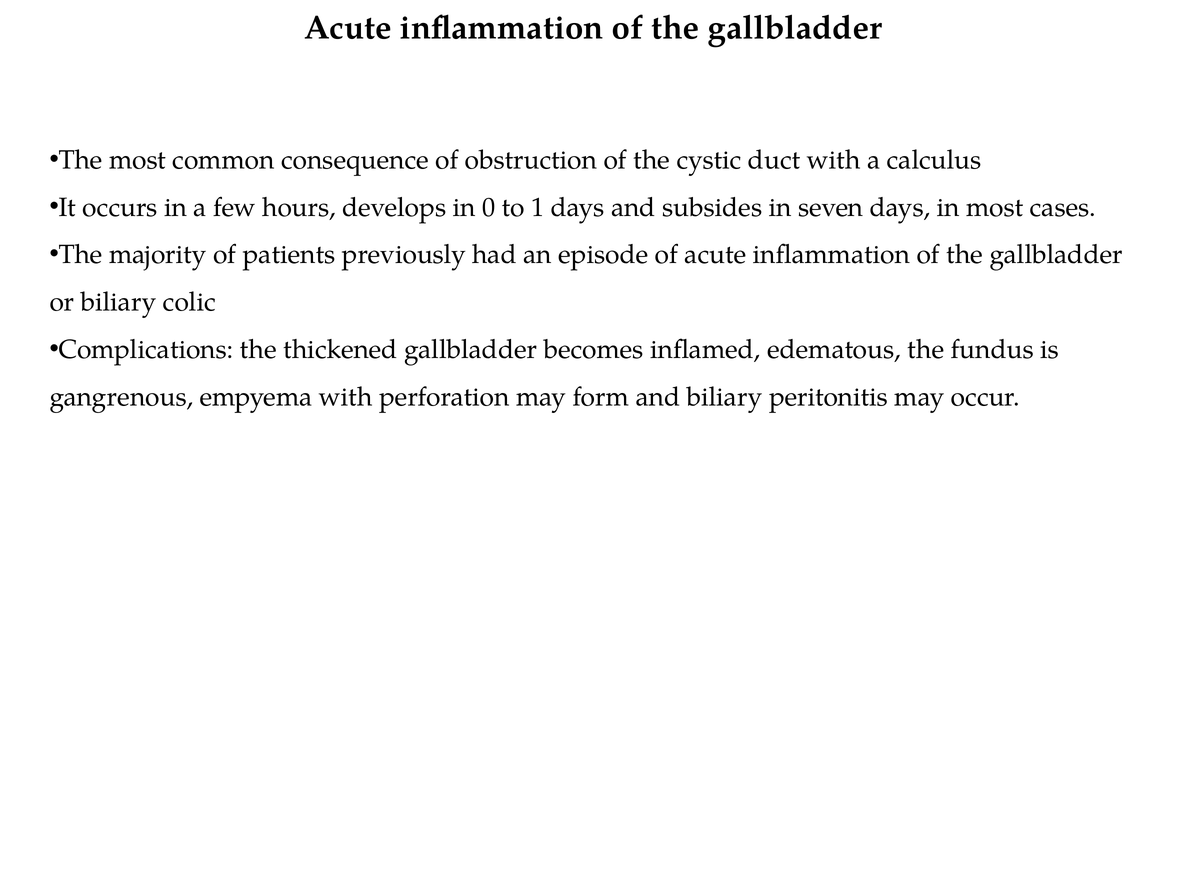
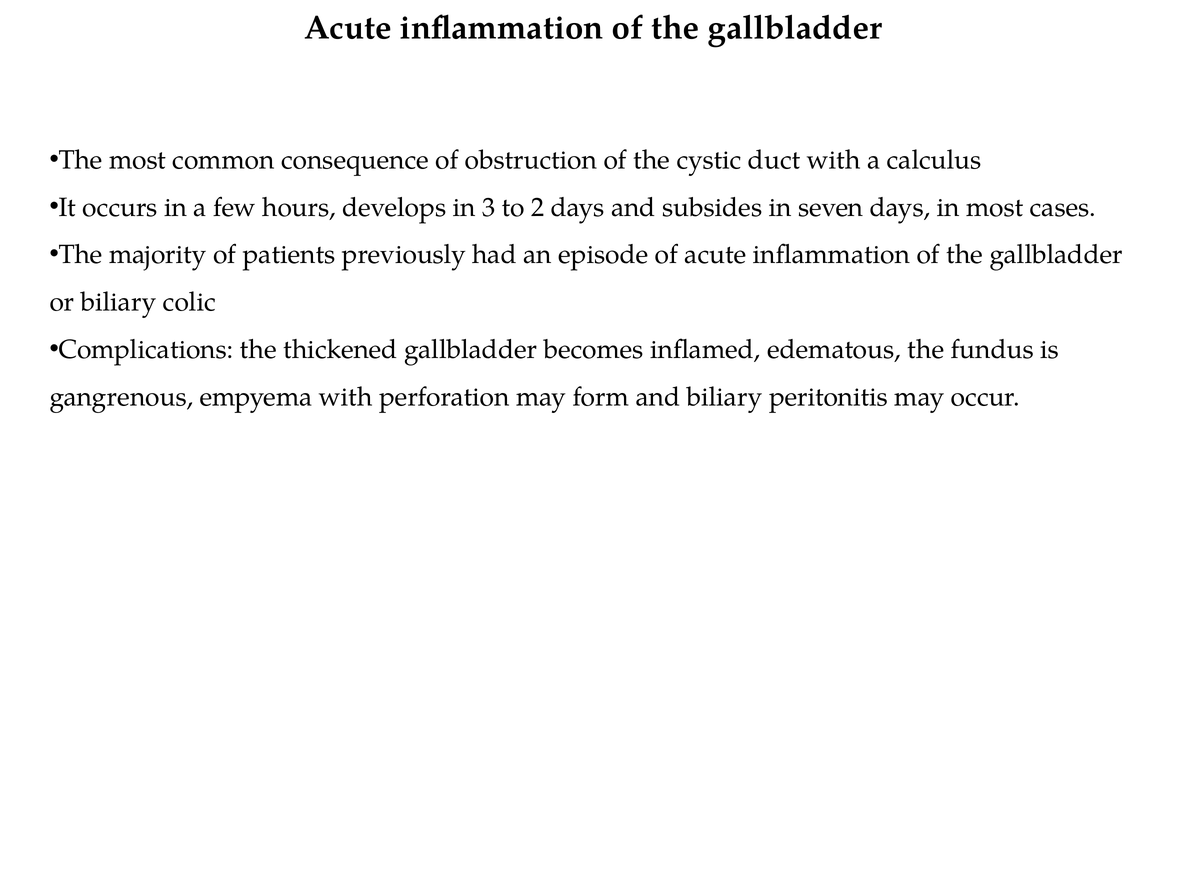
0: 0 -> 3
1: 1 -> 2
